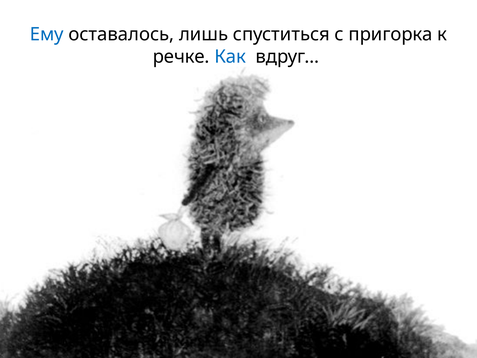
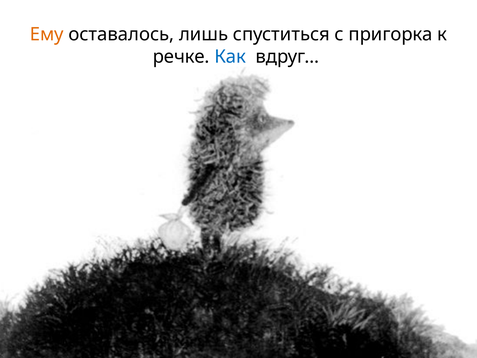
Ему colour: blue -> orange
